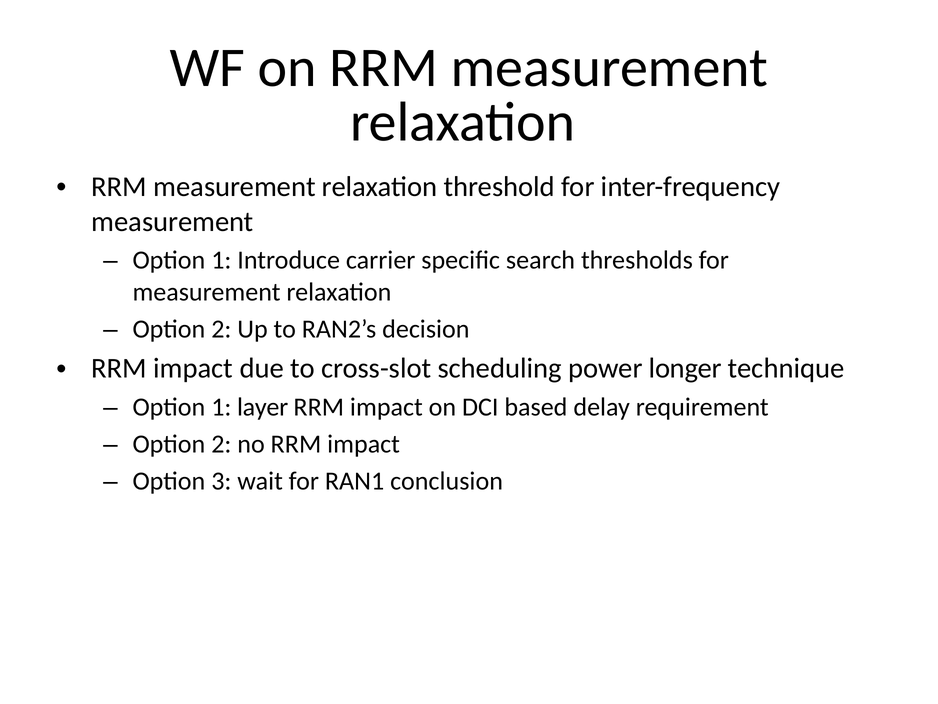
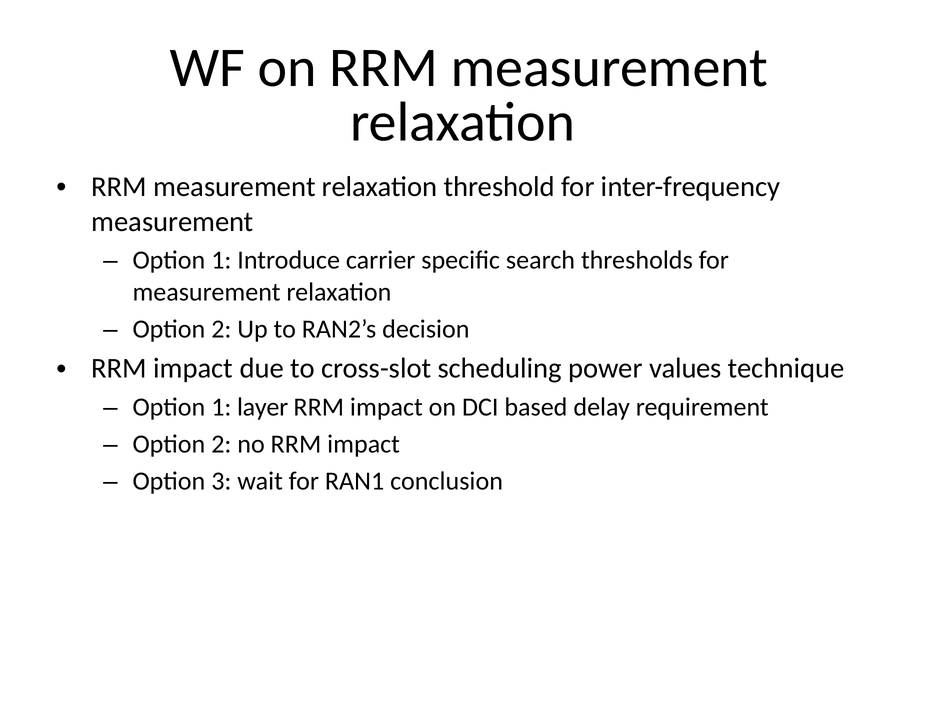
longer: longer -> values
